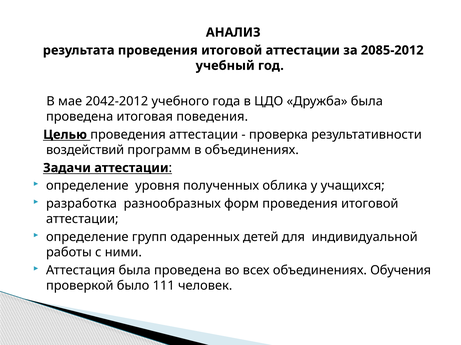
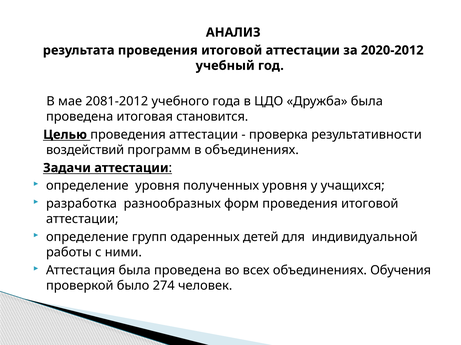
2085-2012: 2085-2012 -> 2020-2012
2042-2012: 2042-2012 -> 2081-2012
поведения: поведения -> становится
полученных облика: облика -> уровня
111: 111 -> 274
